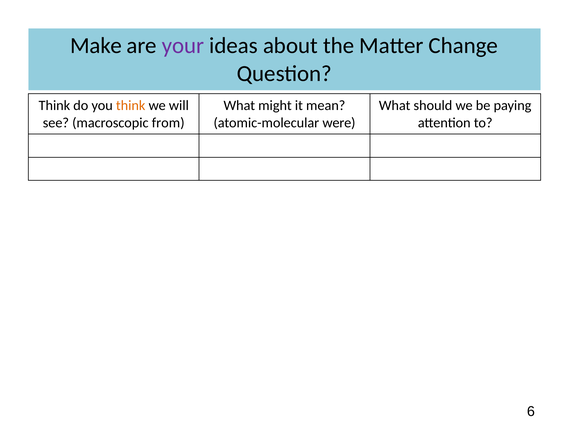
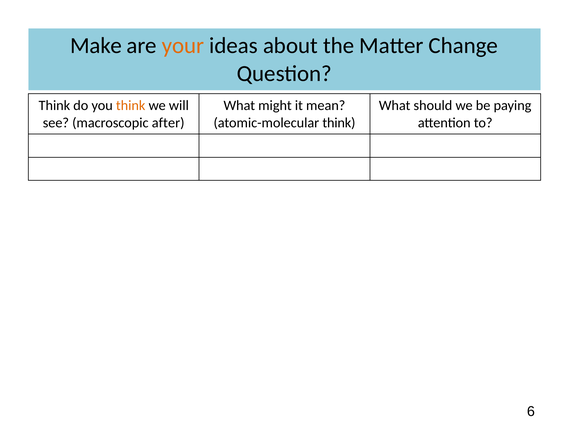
your colour: purple -> orange
from: from -> after
atomic-molecular were: were -> think
